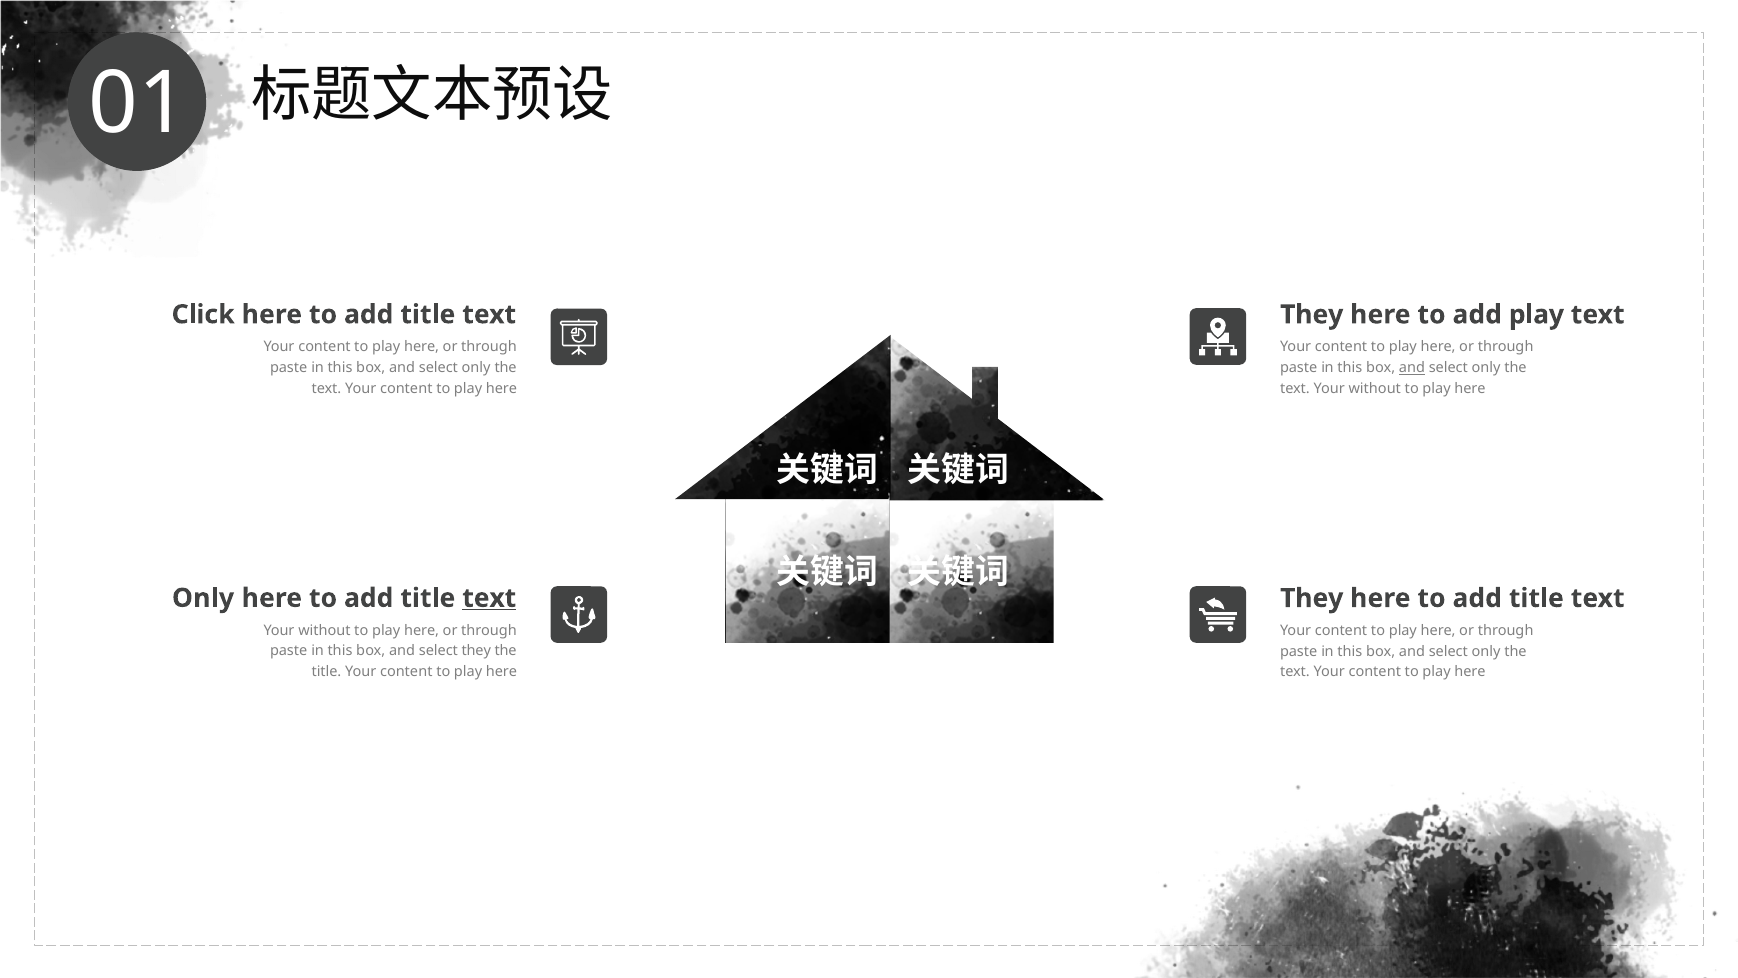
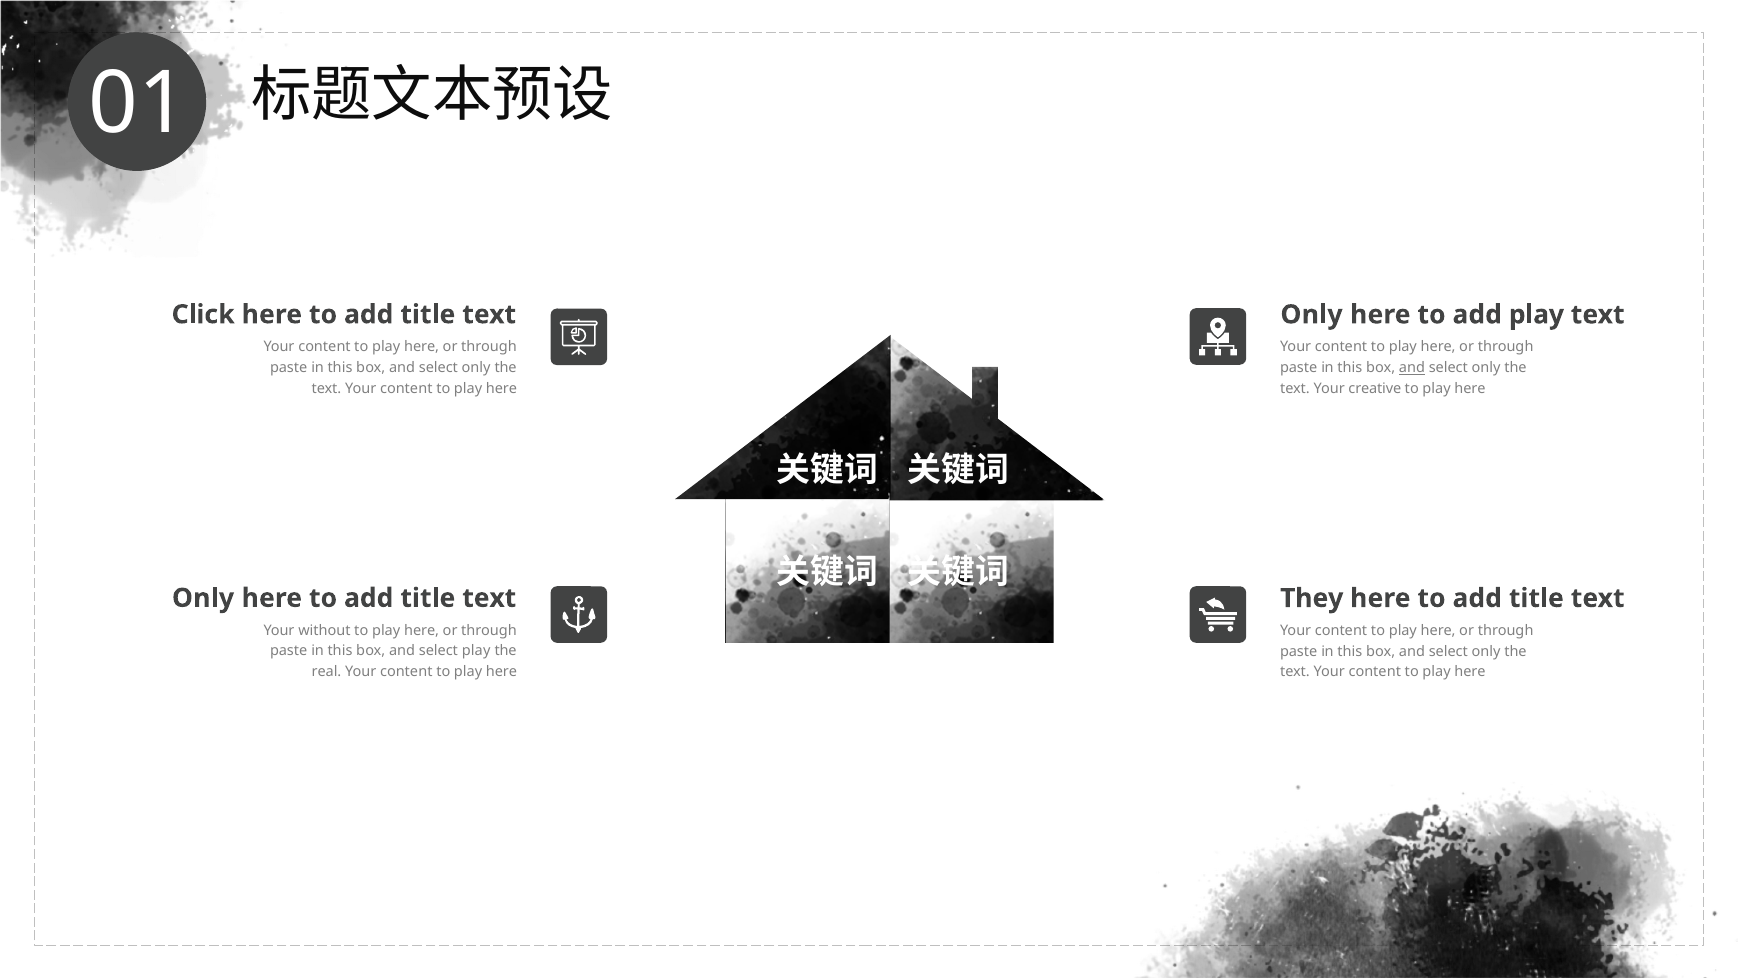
They at (1312, 315): They -> Only
without at (1375, 388): without -> creative
text at (489, 598) underline: present -> none
select they: they -> play
title at (326, 672): title -> real
